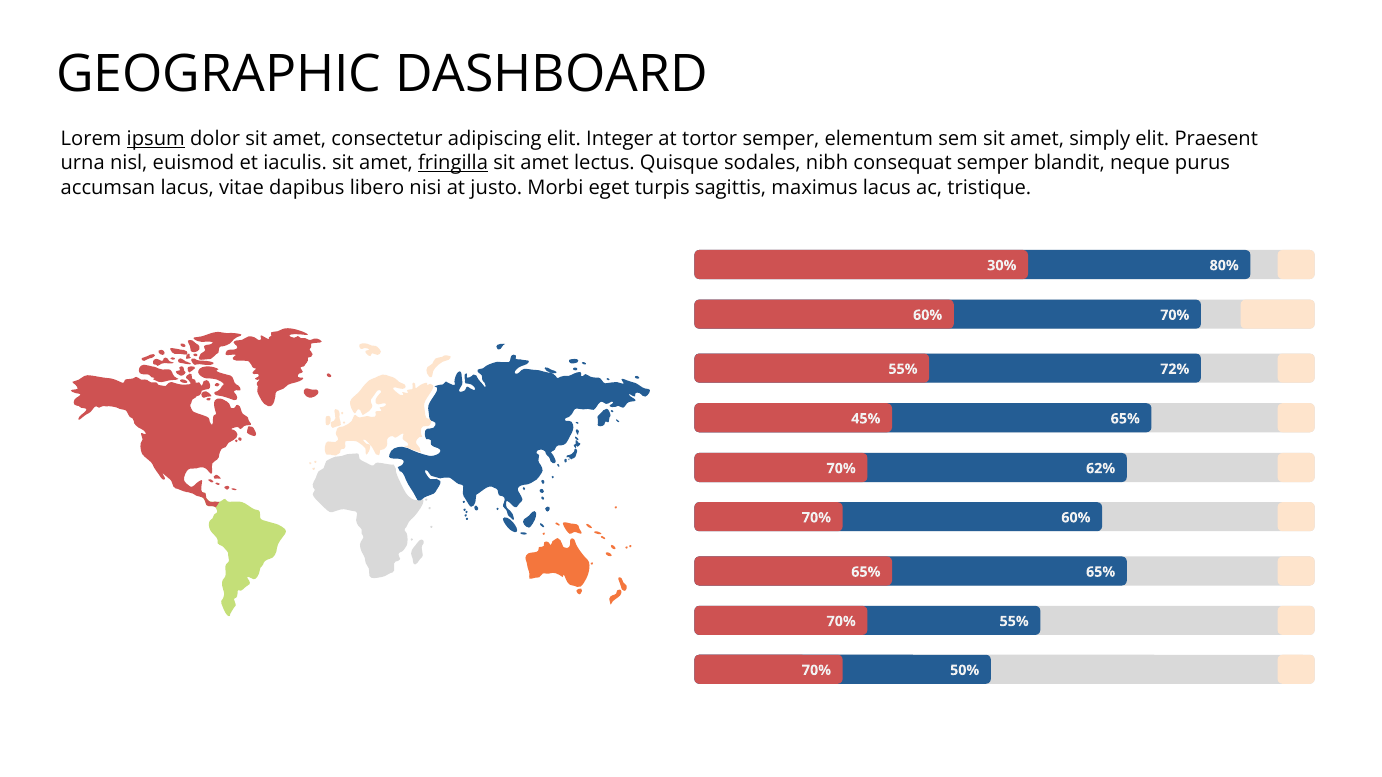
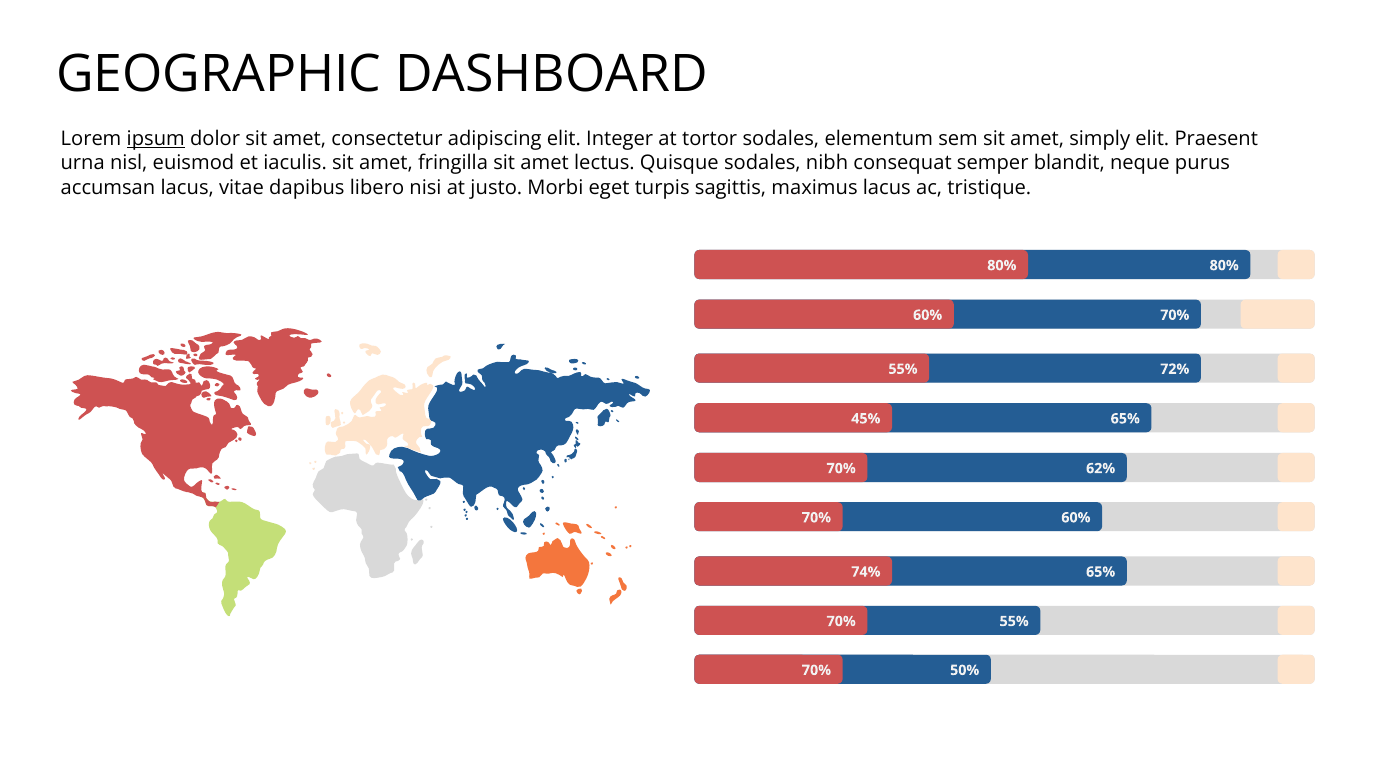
tortor semper: semper -> sodales
fringilla underline: present -> none
30% at (1002, 266): 30% -> 80%
65% at (866, 572): 65% -> 74%
